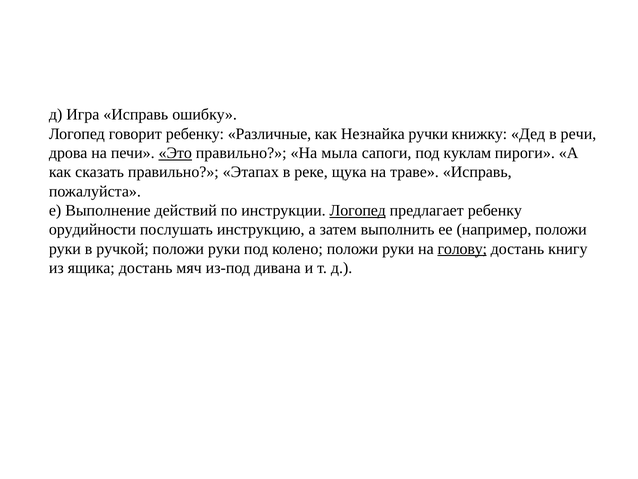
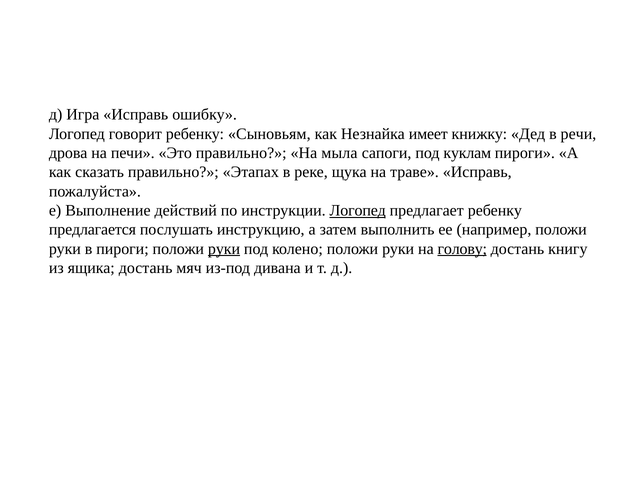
Различные: Различные -> Сыновьям
ручки: ручки -> имеет
Это underline: present -> none
орудийности: орудийности -> предлагается
в ручкой: ручкой -> пироги
руки at (224, 249) underline: none -> present
